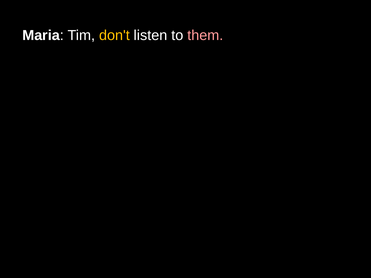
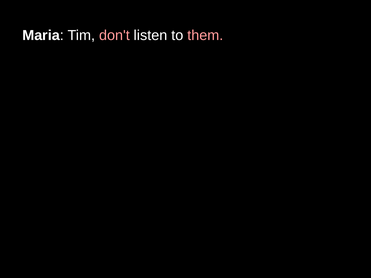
don't colour: yellow -> pink
